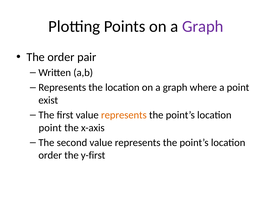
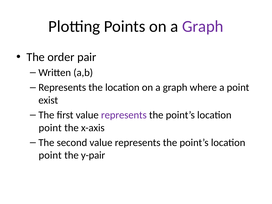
represents at (124, 115) colour: orange -> purple
order at (50, 155): order -> point
y-first: y-first -> y-pair
